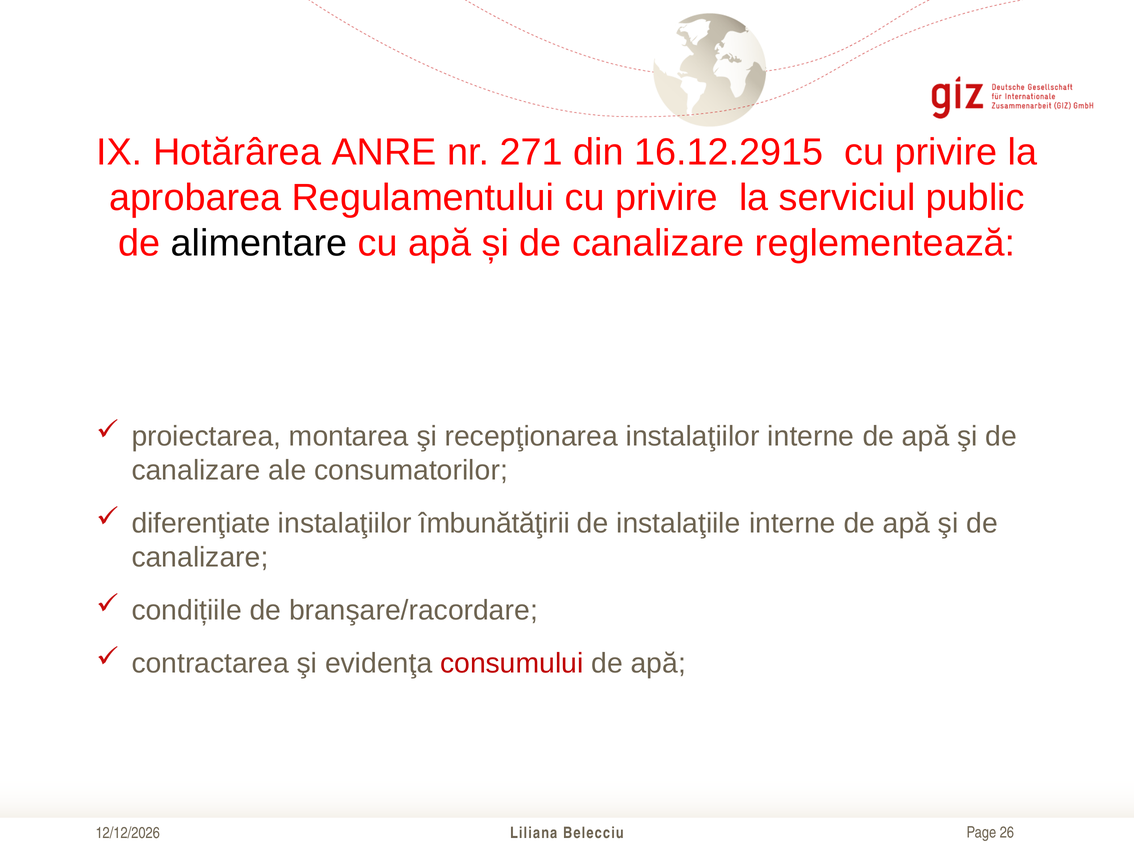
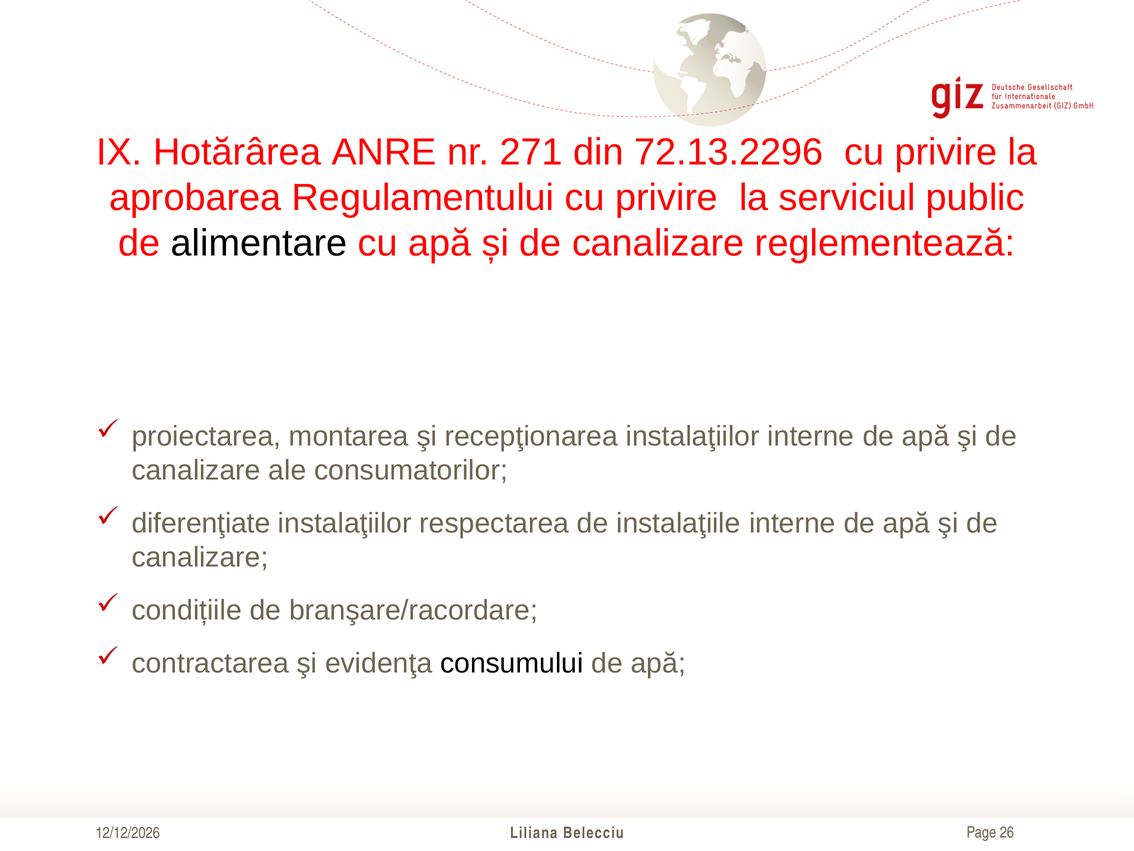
16.12.2915: 16.12.2915 -> 72.13.2296
îmbunătăţirii: îmbunătăţirii -> respectarea
consumului colour: red -> black
